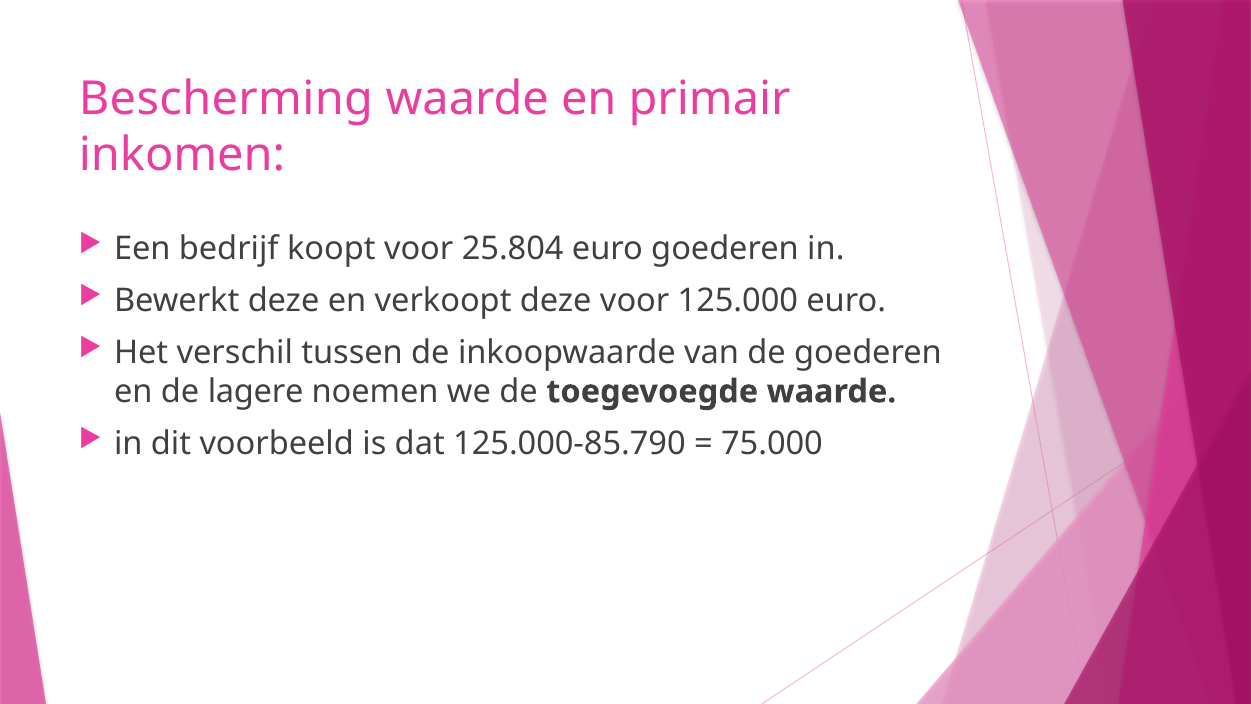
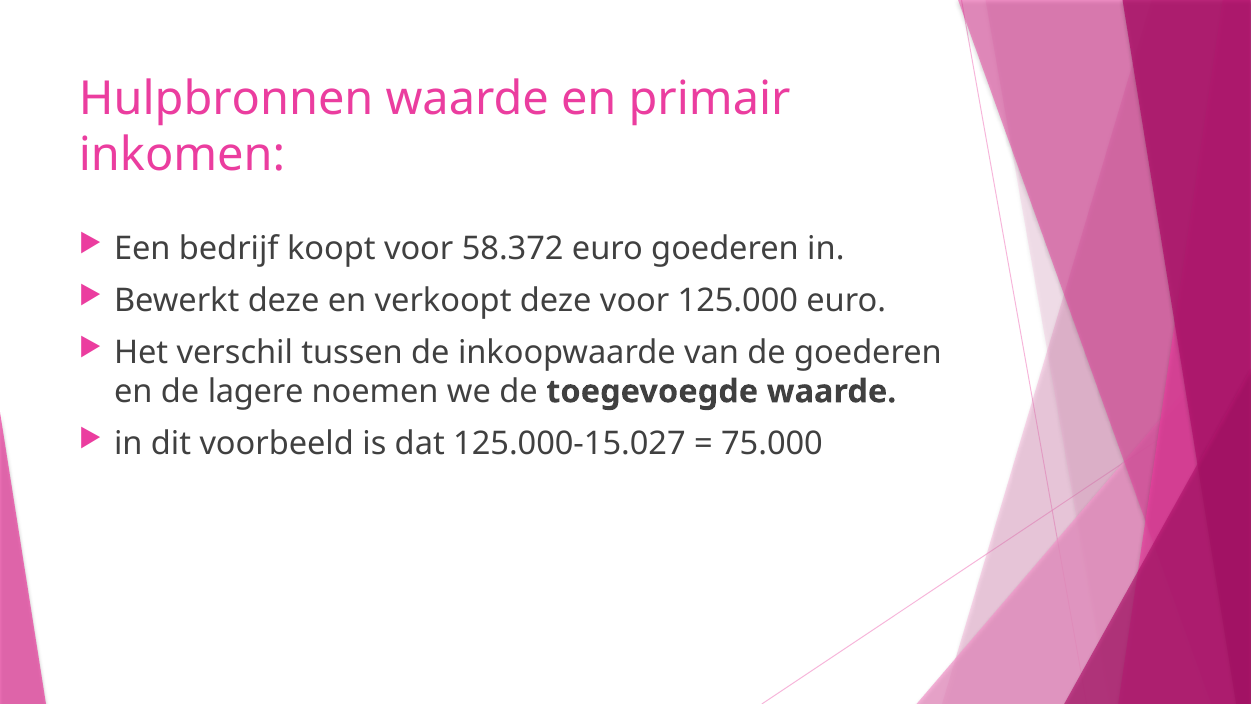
Bescherming: Bescherming -> Hulpbronnen
25.804: 25.804 -> 58.372
125.000-85.790: 125.000-85.790 -> 125.000-15.027
